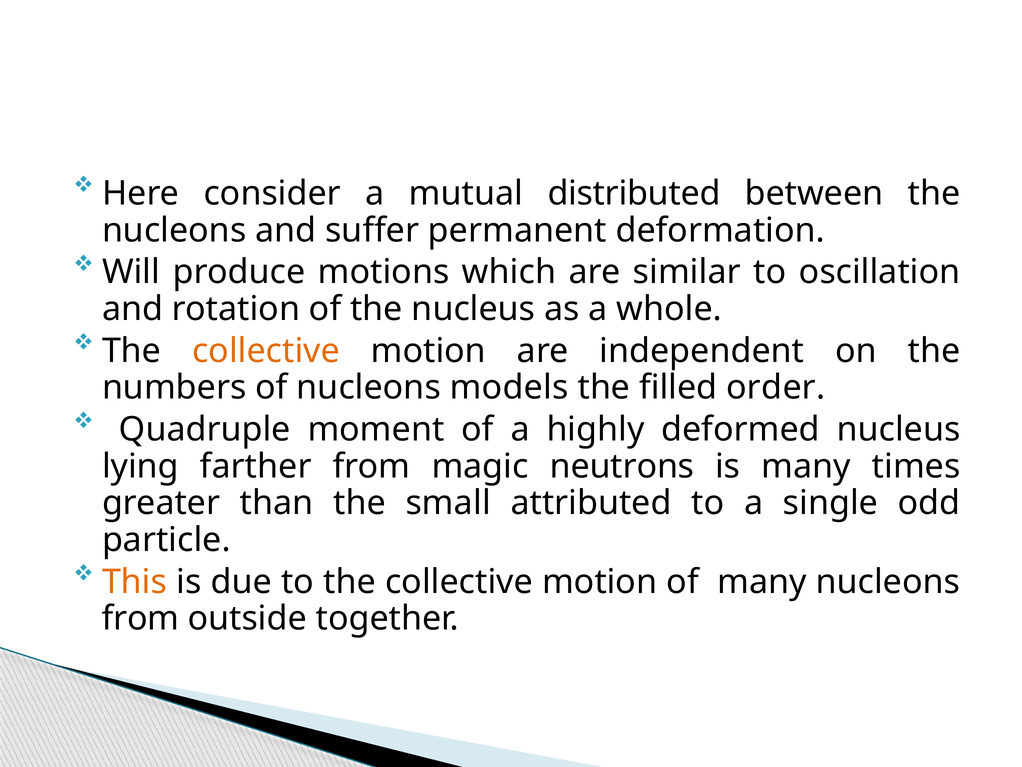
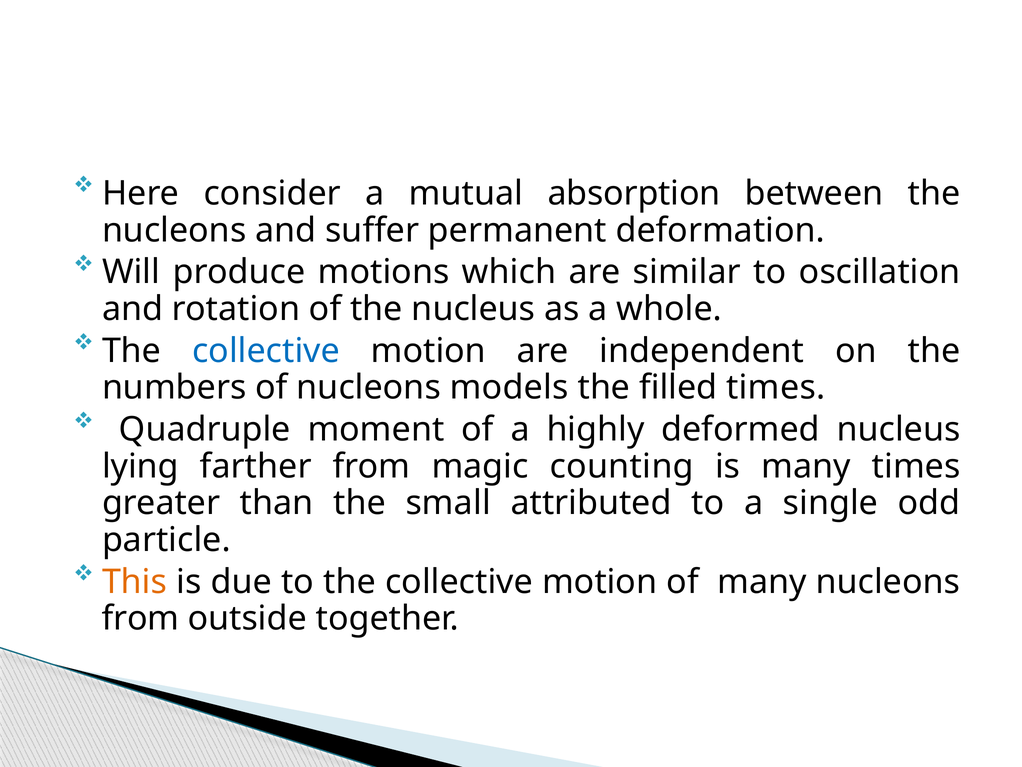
distributed: distributed -> absorption
collective at (266, 351) colour: orange -> blue
filled order: order -> times
neutrons: neutrons -> counting
